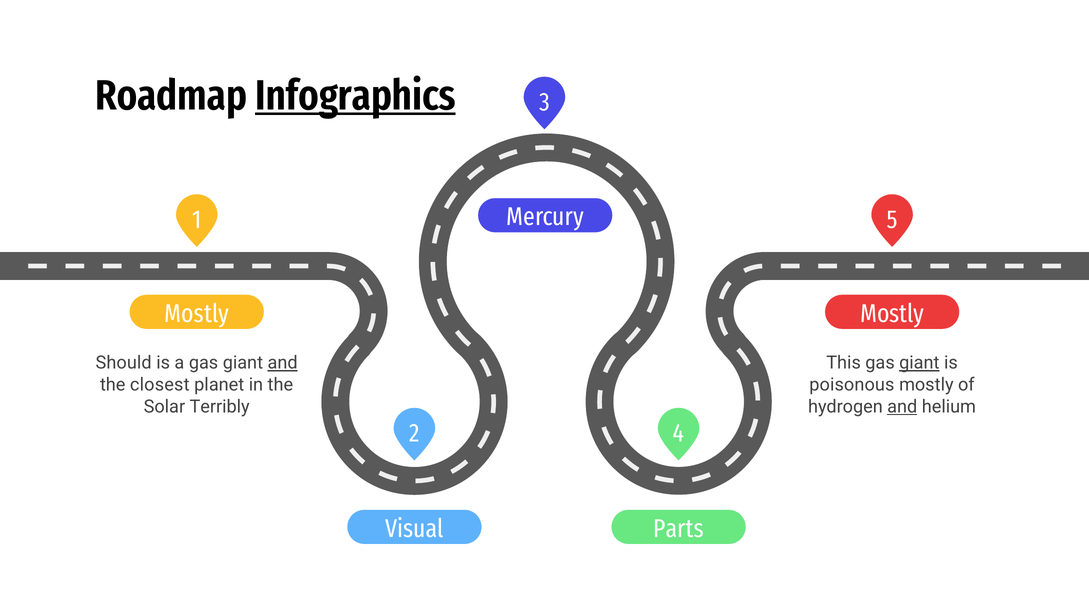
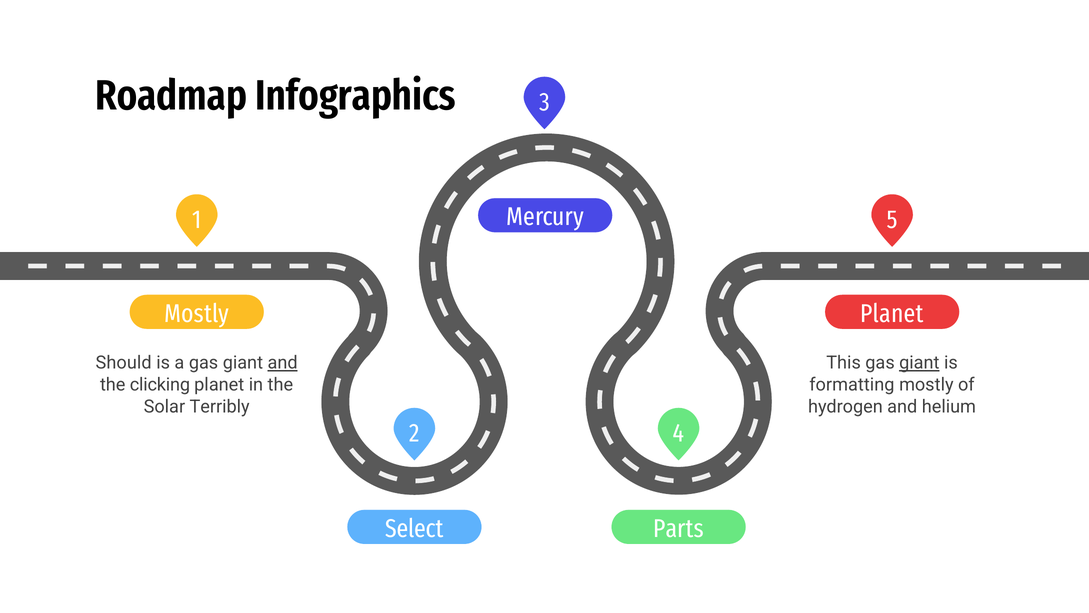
Infographics underline: present -> none
Mostly at (892, 313): Mostly -> Planet
closest: closest -> clicking
poisonous: poisonous -> formatting
and at (902, 406) underline: present -> none
Visual: Visual -> Select
